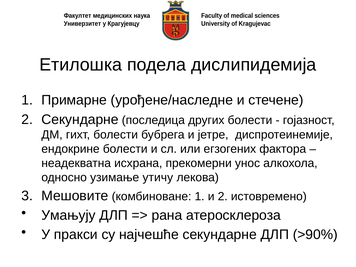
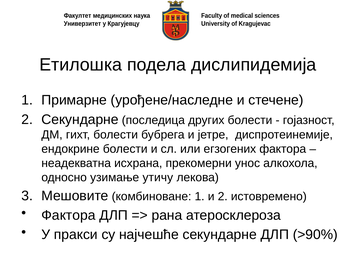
Умањују at (68, 215): Умањују -> Фактора
